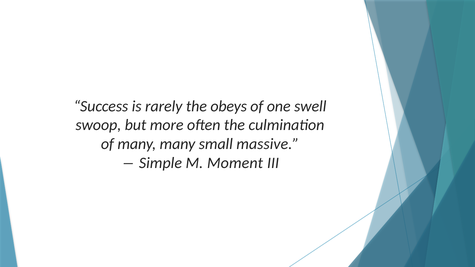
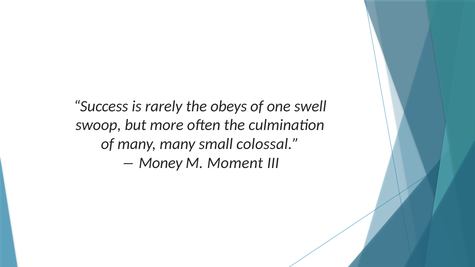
massive: massive -> colossal
Simple: Simple -> Money
